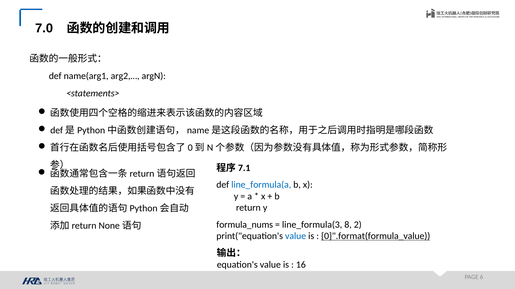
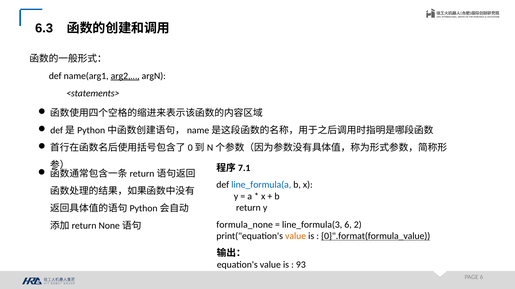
7.0: 7.0 -> 6.3
arg2,… underline: none -> present
formula_nums: formula_nums -> formula_none
line_formula(3 8: 8 -> 6
value at (296, 237) colour: blue -> orange
16: 16 -> 93
